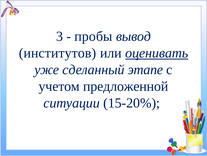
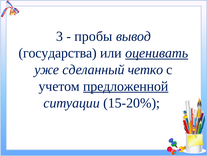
институтов: институтов -> государства
этапе: этапе -> четко
предложенной underline: none -> present
